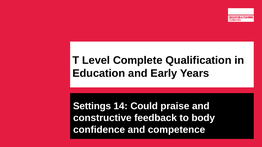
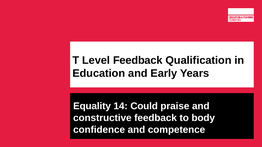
Level Complete: Complete -> Feedback
Settings: Settings -> Equality
